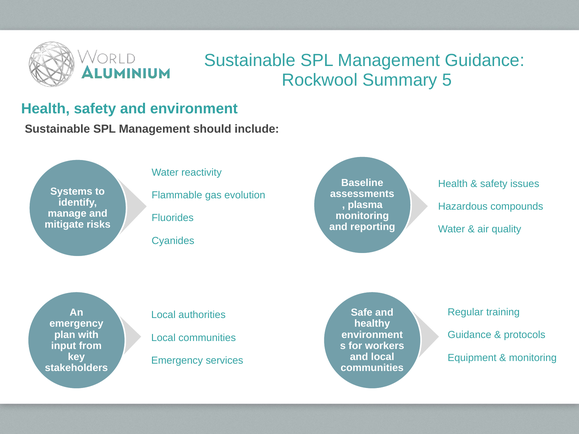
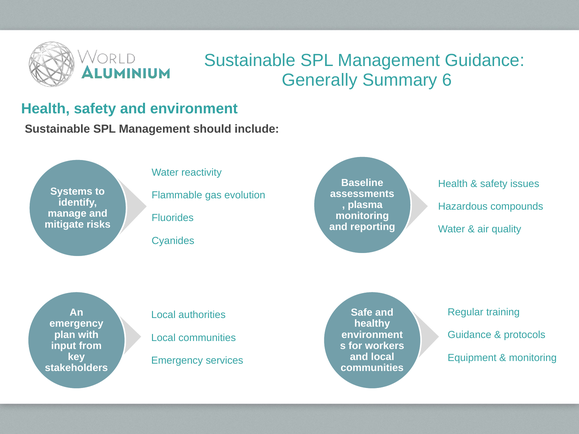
Rockwool: Rockwool -> Generally
5: 5 -> 6
